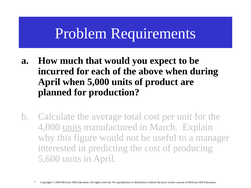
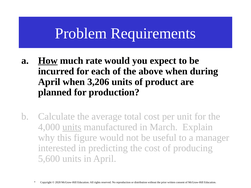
How underline: none -> present
that: that -> rate
5,000: 5,000 -> 3,206
